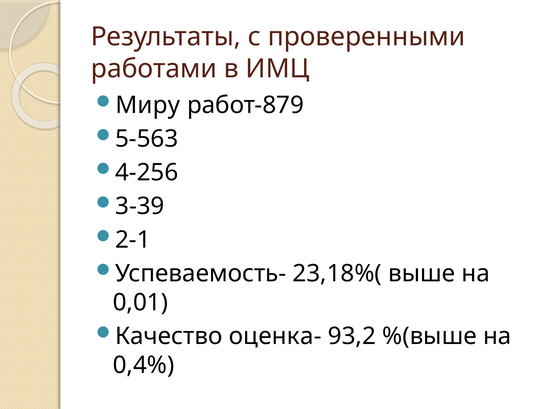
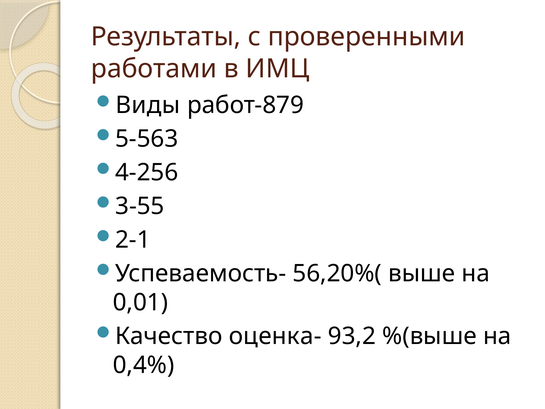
Миру: Миру -> Виды
3-39: 3-39 -> 3-55
23,18%(: 23,18%( -> 56,20%(
